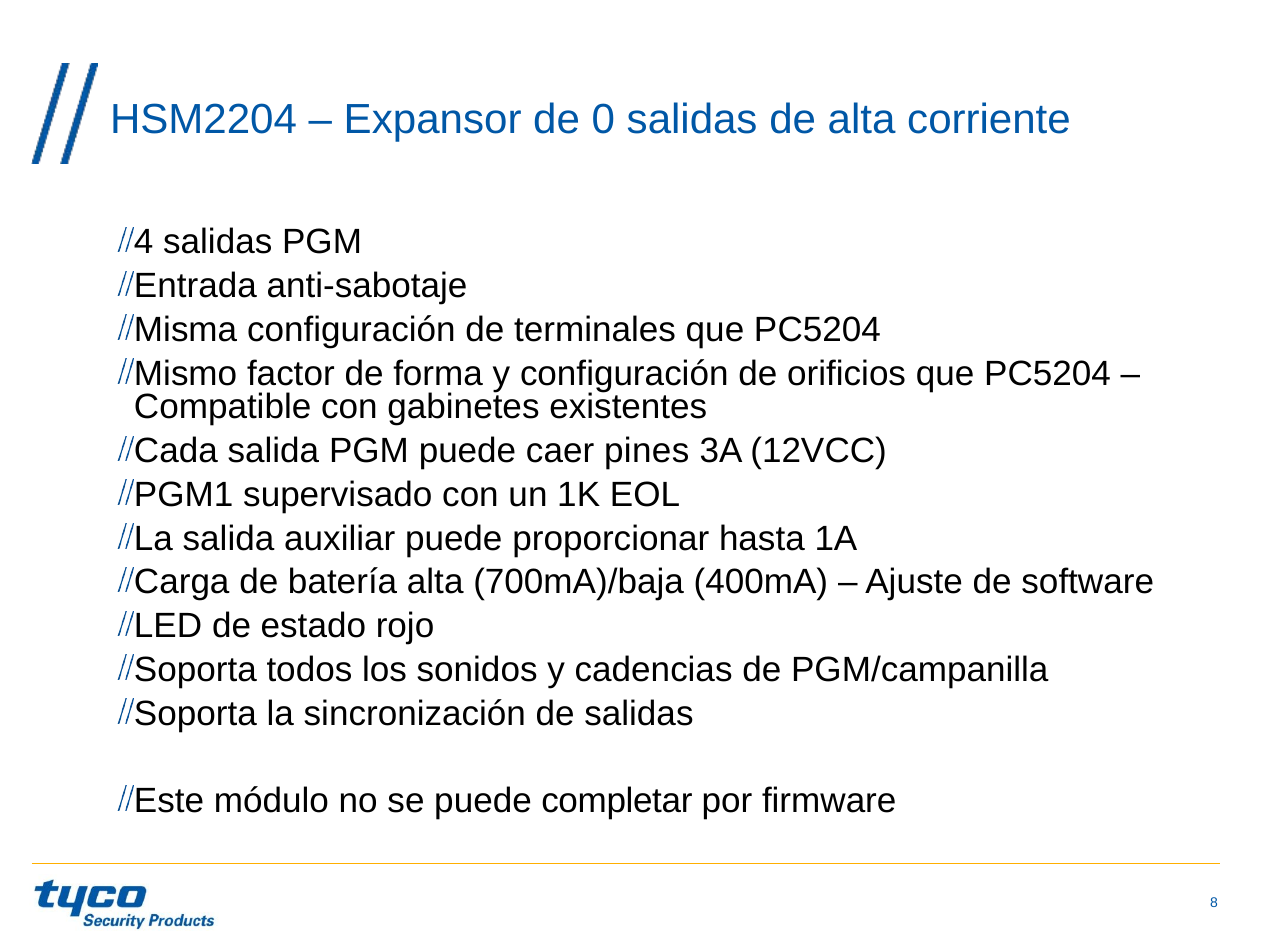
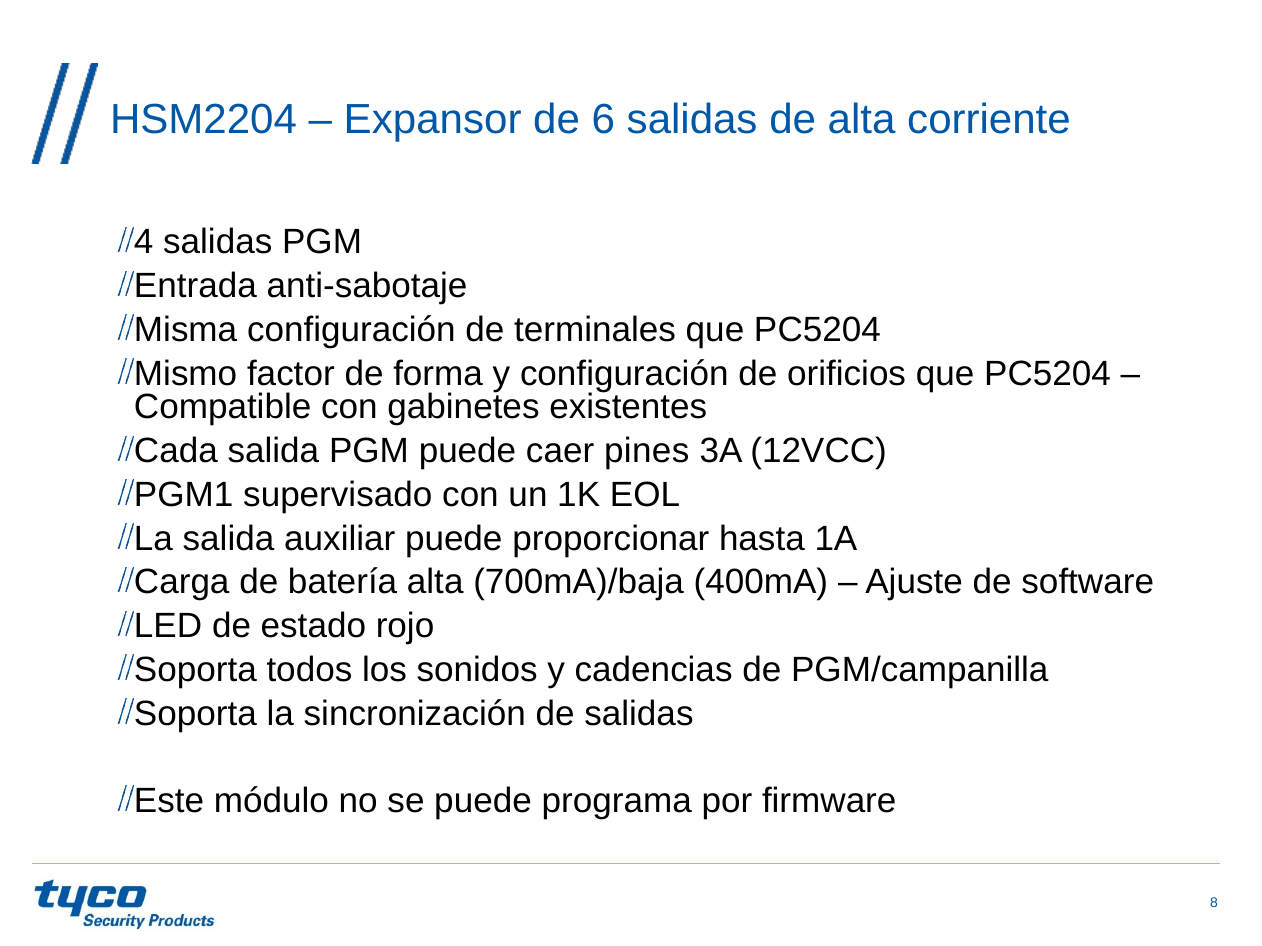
0: 0 -> 6
completar: completar -> programa
